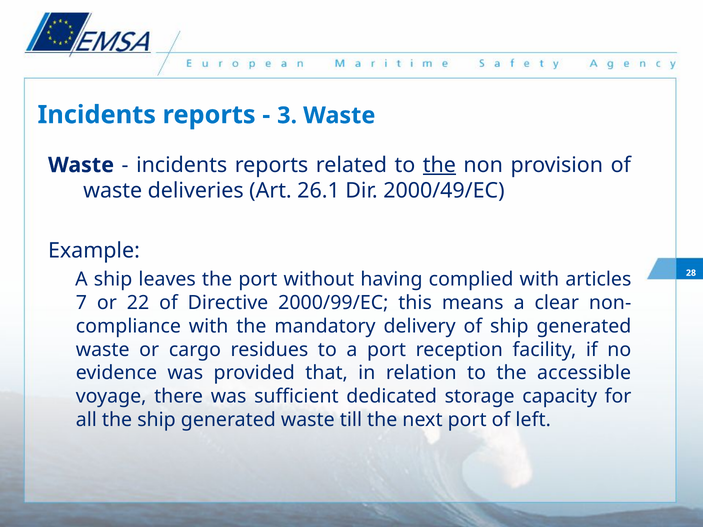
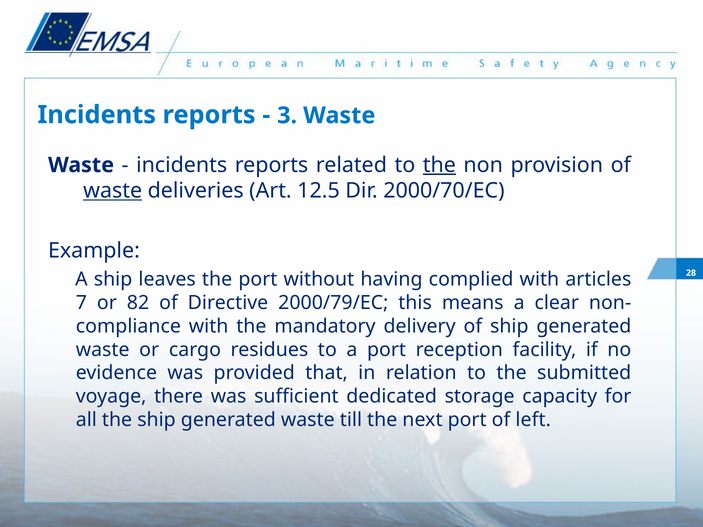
waste at (113, 191) underline: none -> present
26.1: 26.1 -> 12.5
2000/49/EC: 2000/49/EC -> 2000/70/EC
22: 22 -> 82
2000/99/EC: 2000/99/EC -> 2000/79/EC
accessible: accessible -> submitted
